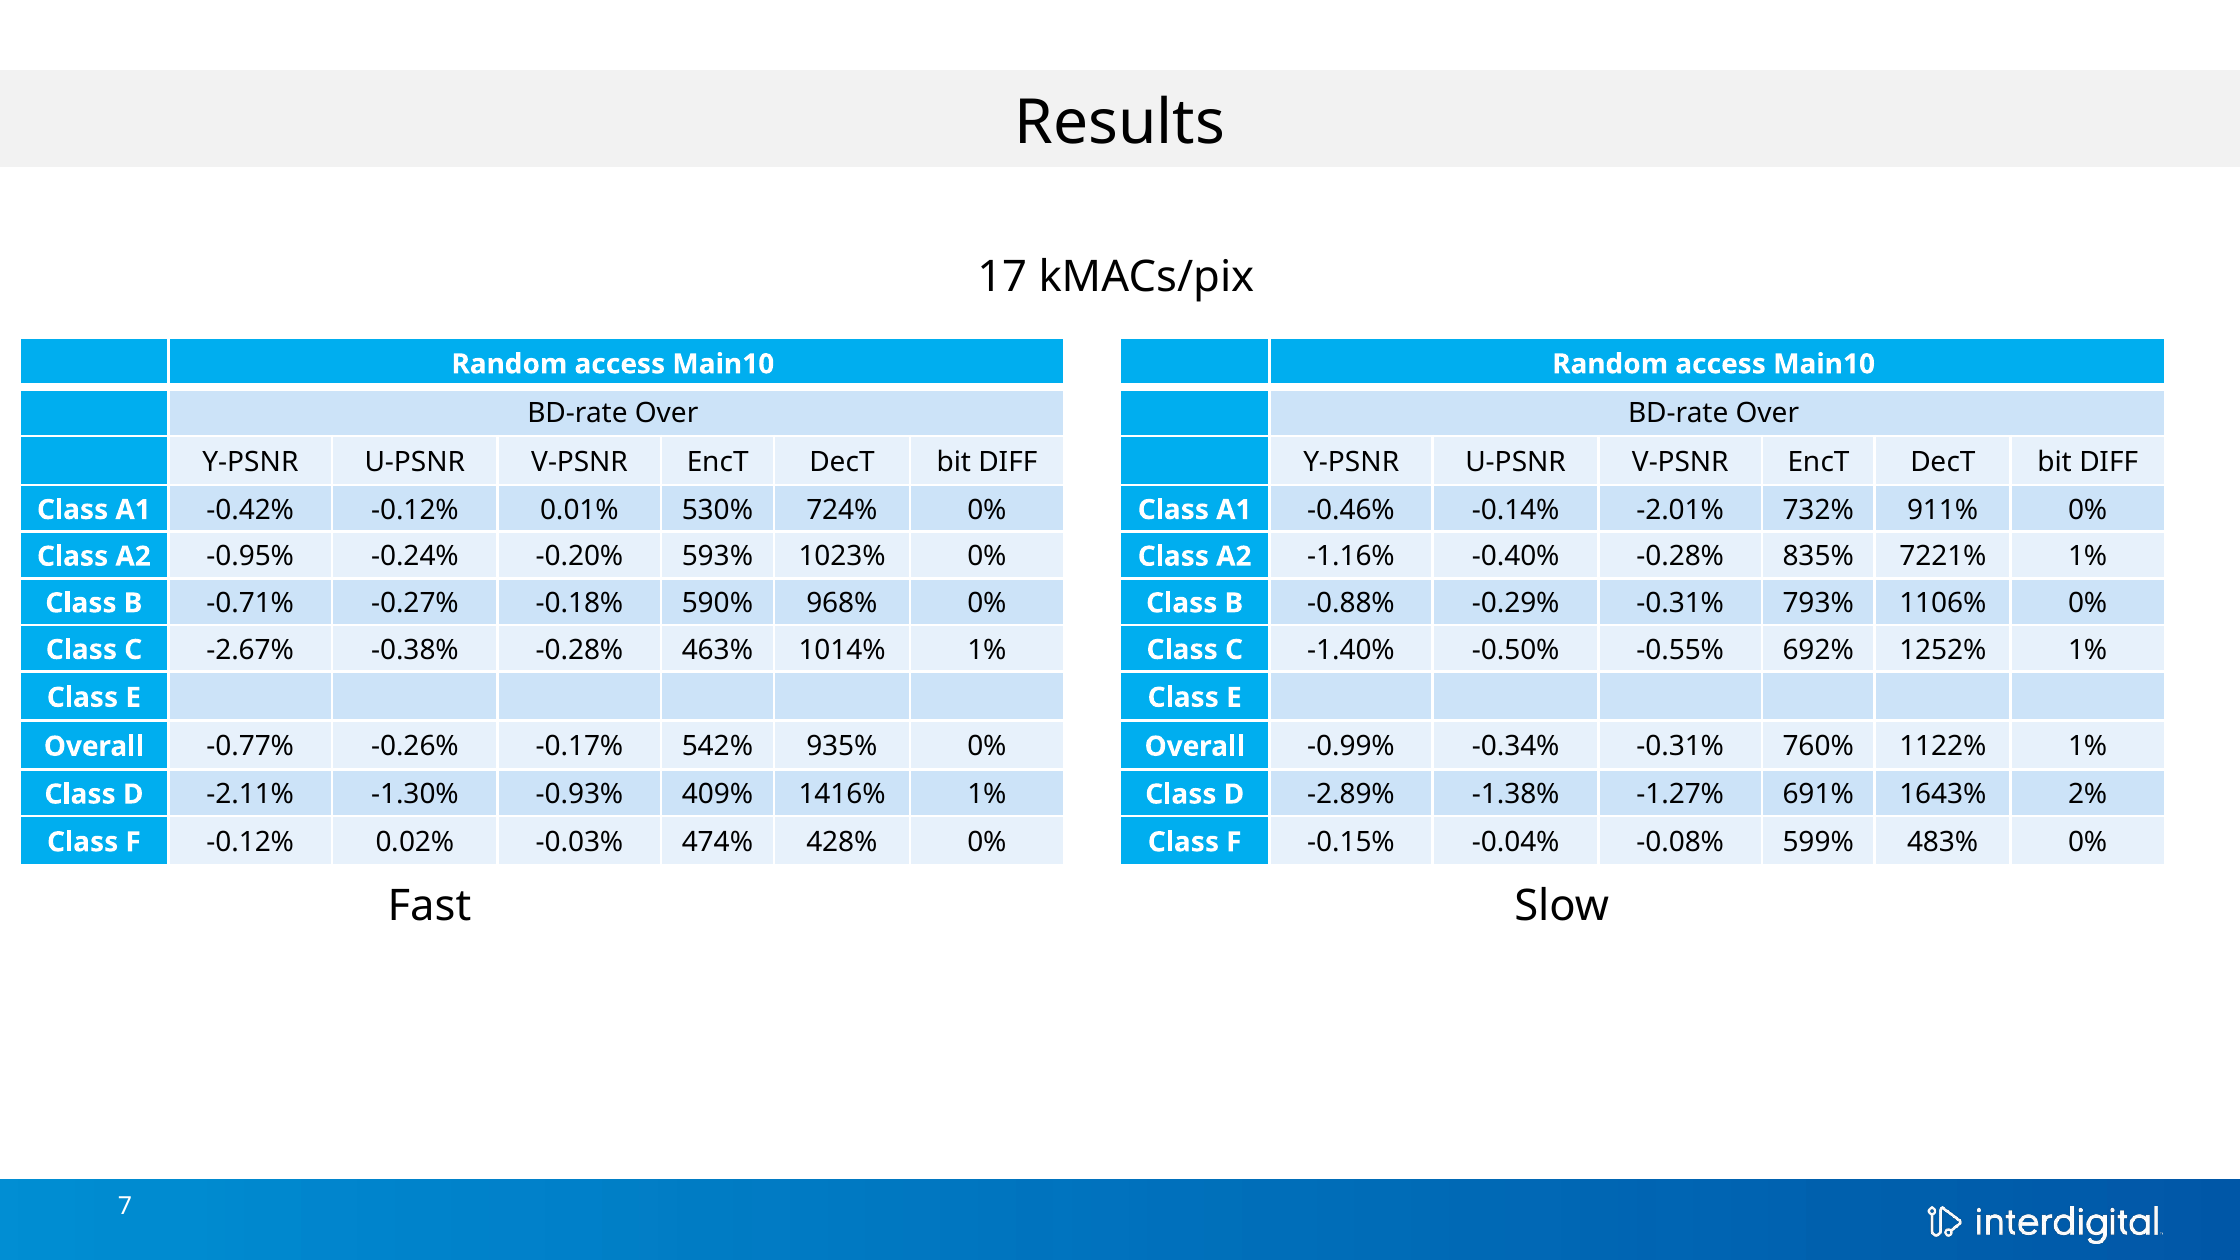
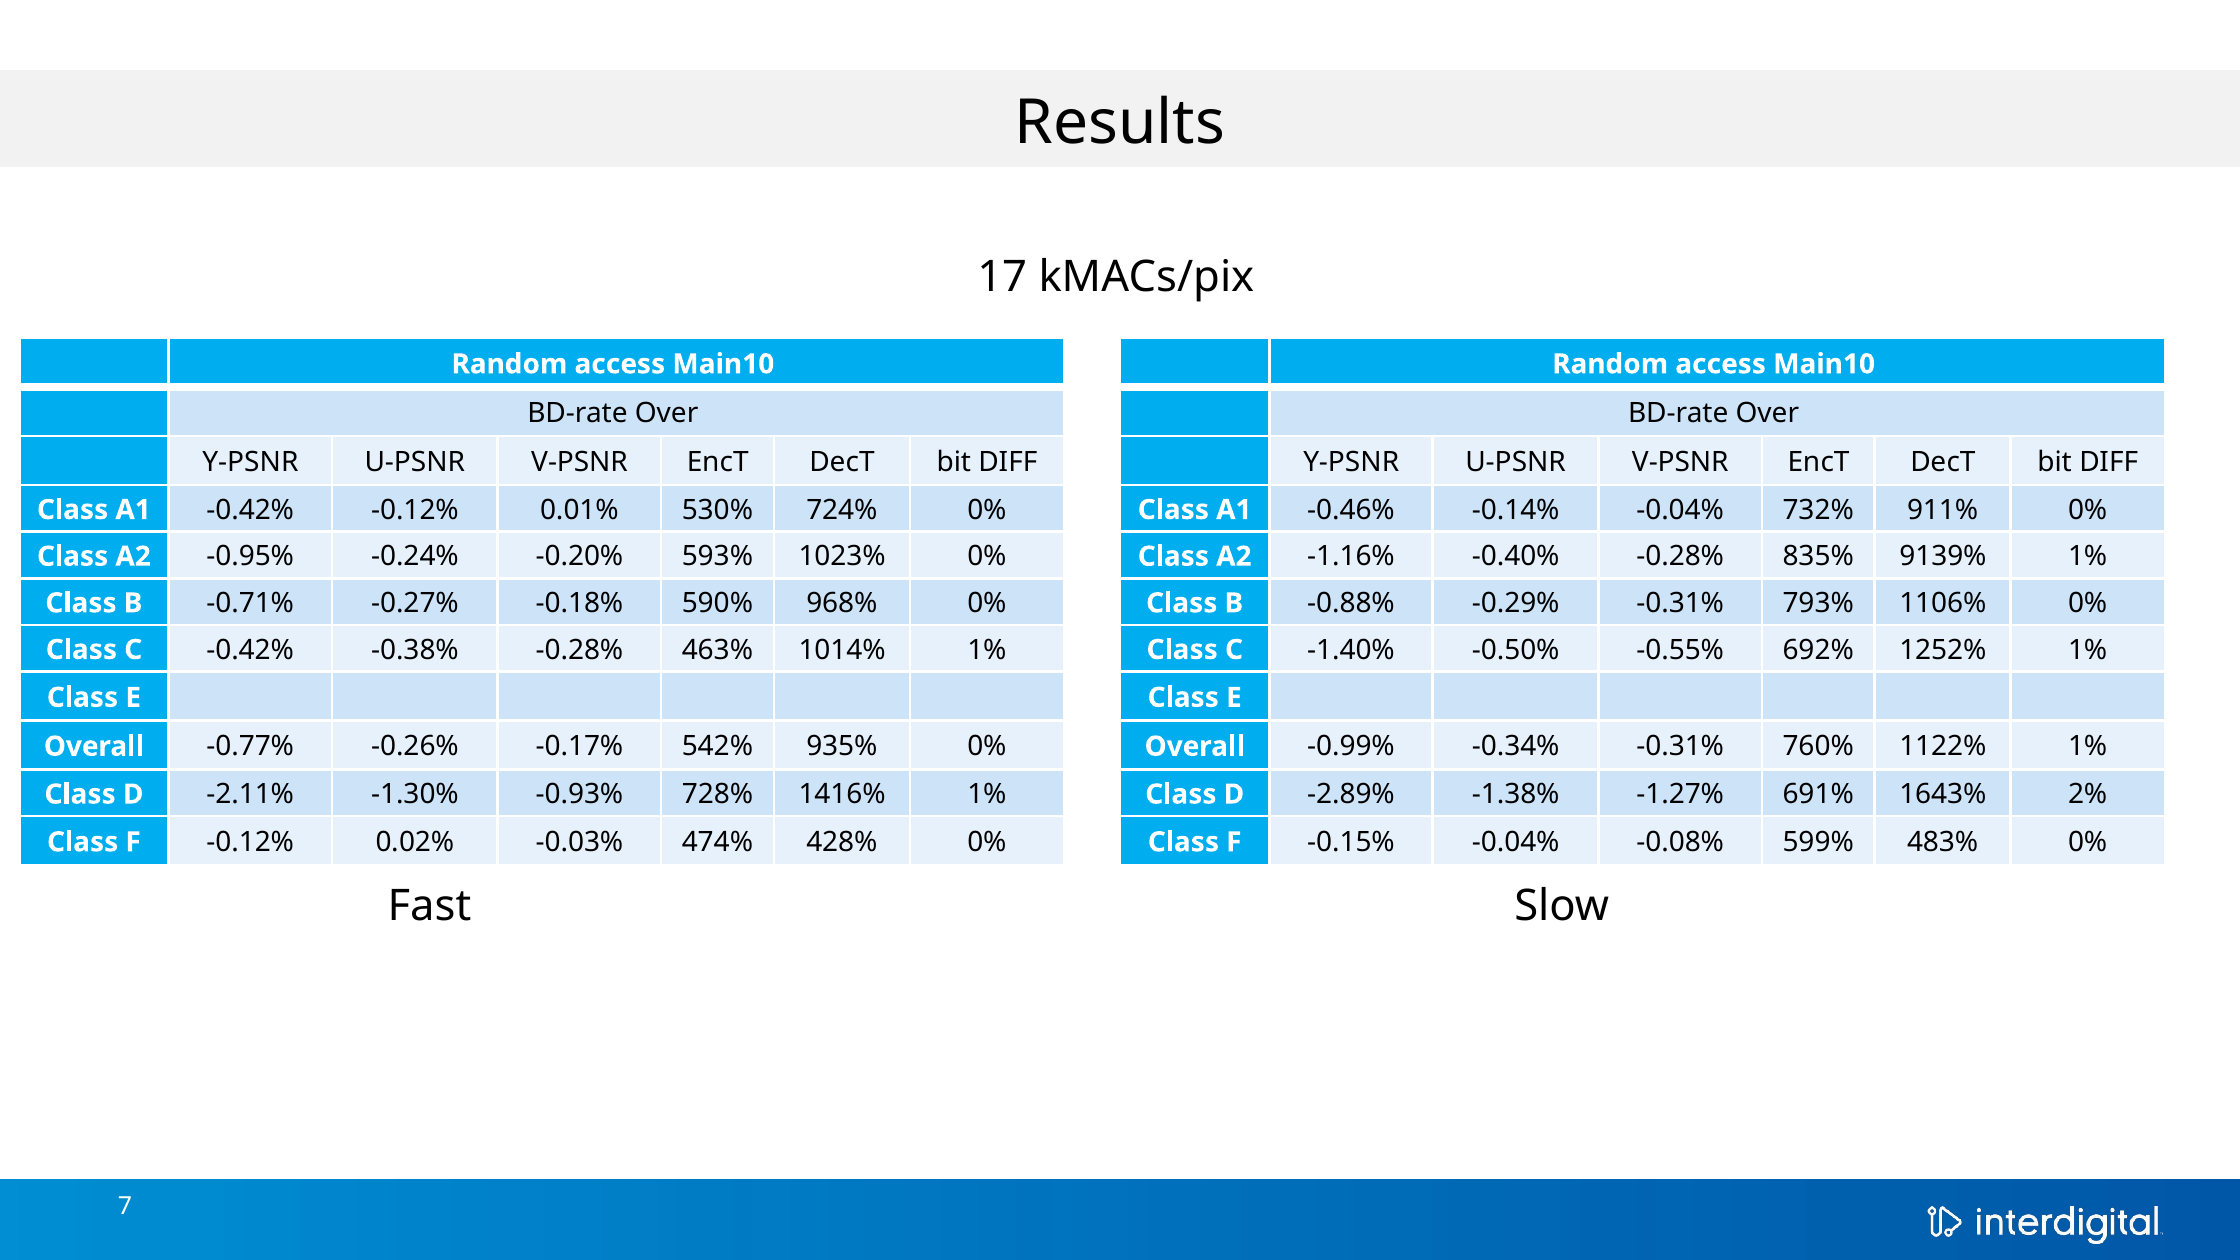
-0.14% -2.01%: -2.01% -> -0.04%
7221%: 7221% -> 9139%
C -2.67%: -2.67% -> -0.42%
409%: 409% -> 728%
